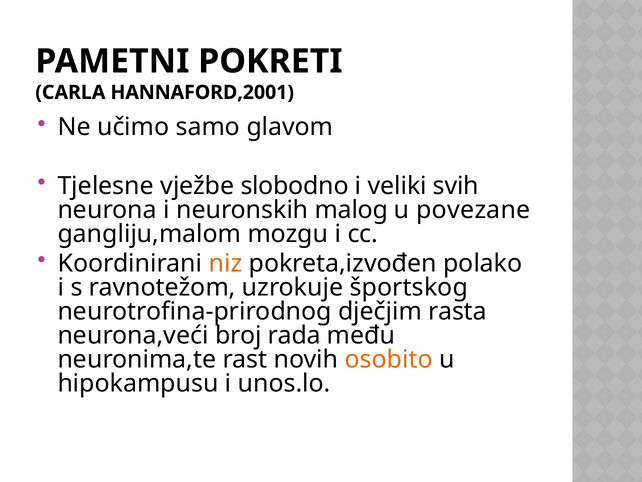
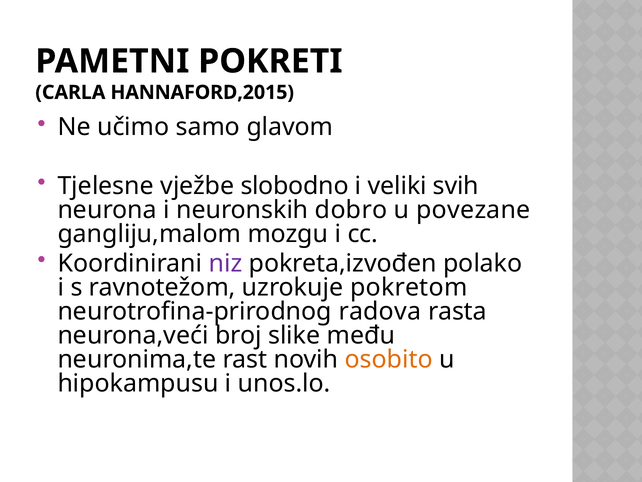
HANNAFORD,2001: HANNAFORD,2001 -> HANNAFORD,2015
malog: malog -> dobro
niz colour: orange -> purple
športskog: športskog -> pokretom
dječjim: dječjim -> radova
rada: rada -> slike
